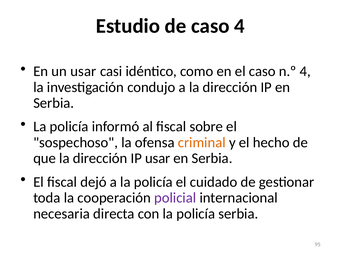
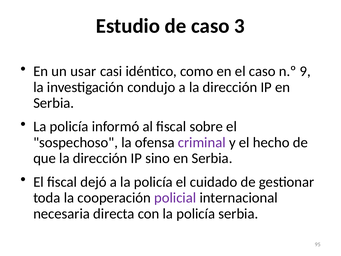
caso 4: 4 -> 3
n.º 4: 4 -> 9
criminal colour: orange -> purple
IP usar: usar -> sino
